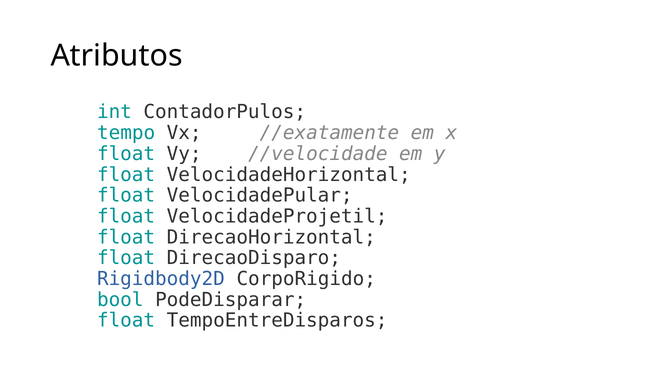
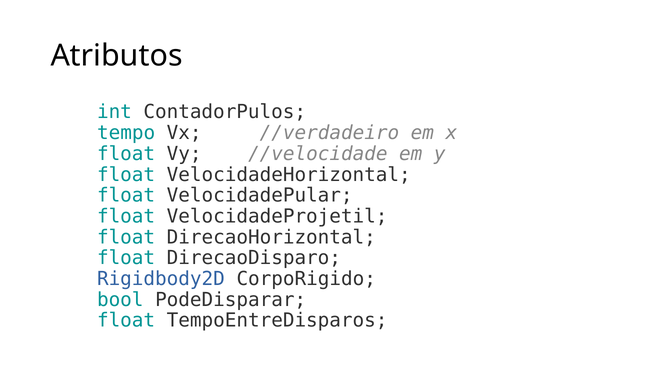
//exatamente: //exatamente -> //verdadeiro
